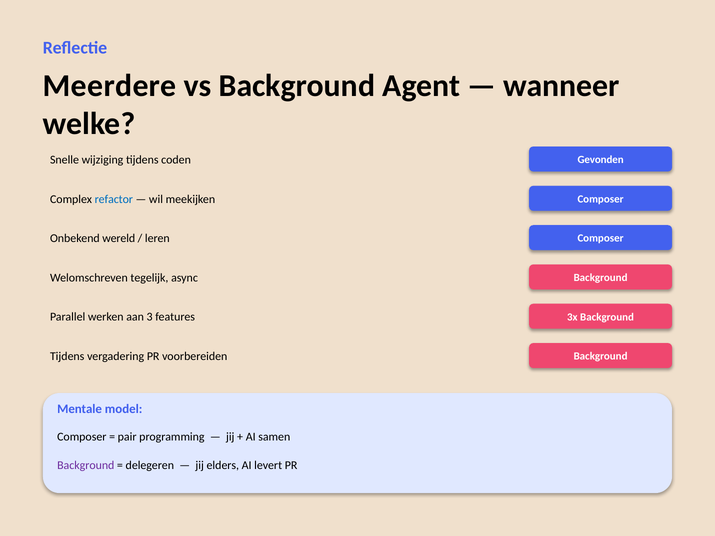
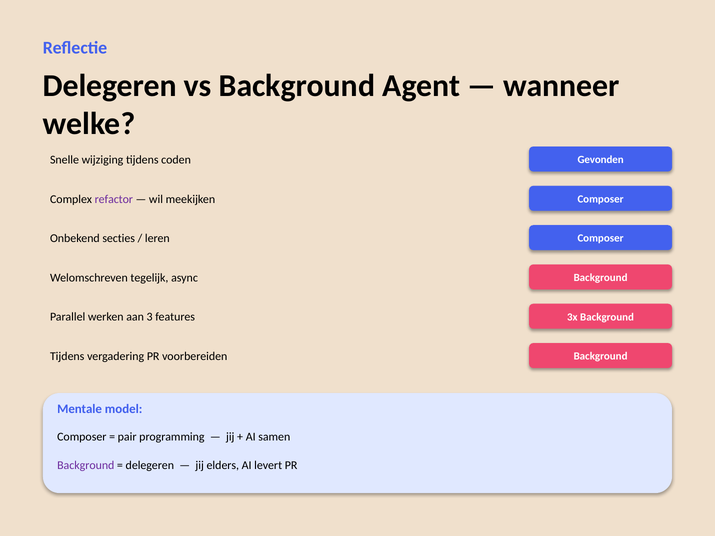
Meerdere at (110, 86): Meerdere -> Delegeren
refactor colour: blue -> purple
wereld: wereld -> secties
